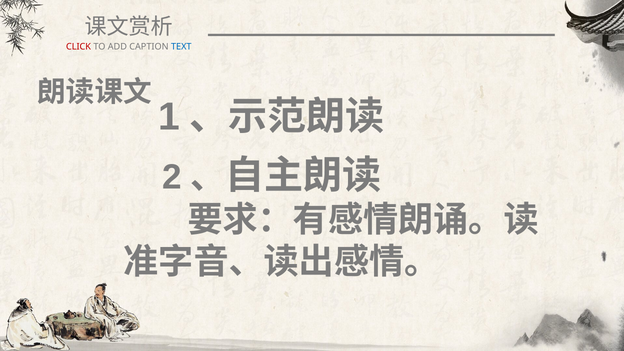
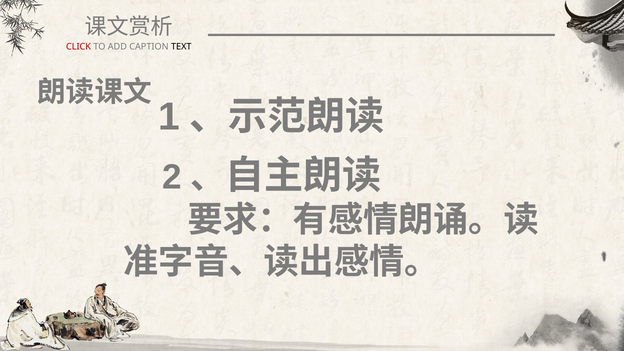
TEXT colour: blue -> black
